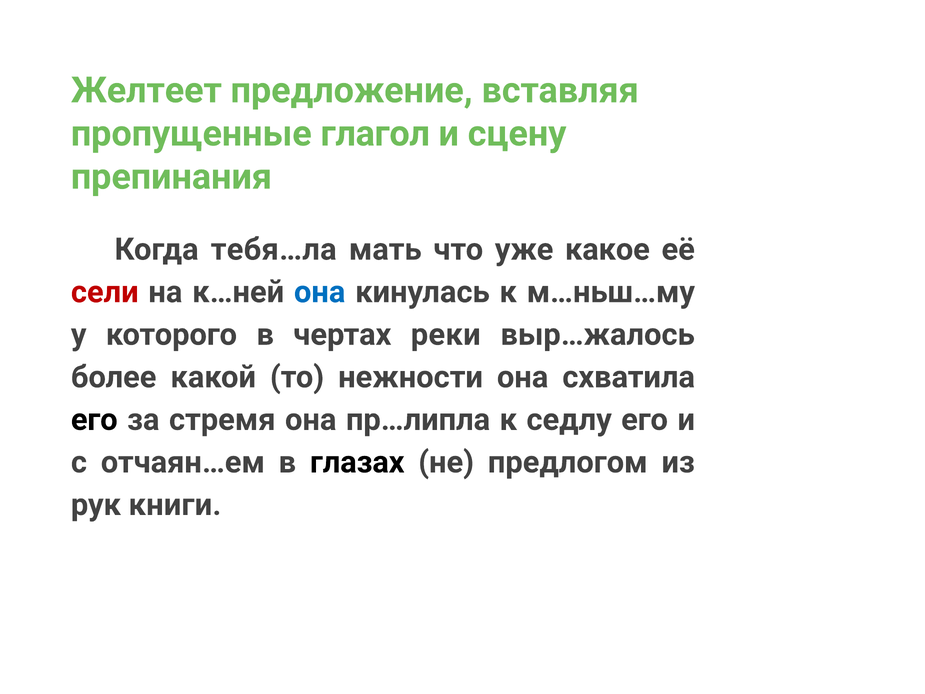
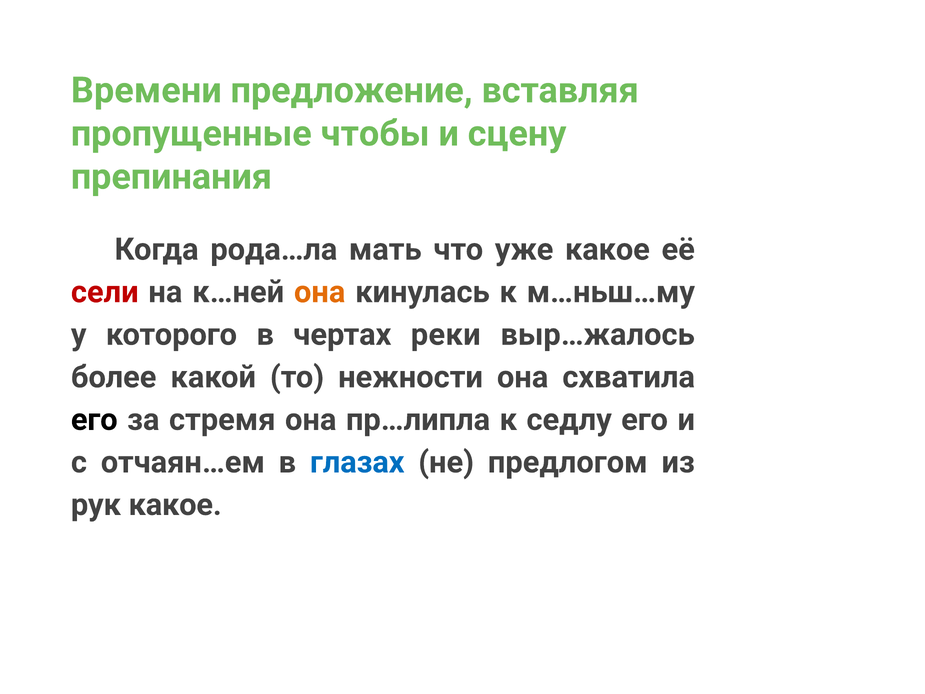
Желтеет: Желтеет -> Времени
глагол: глагол -> чтобы
тебя…ла: тебя…ла -> рода…ла
она at (320, 292) colour: blue -> orange
глазах colour: black -> blue
рук книги: книги -> какое
